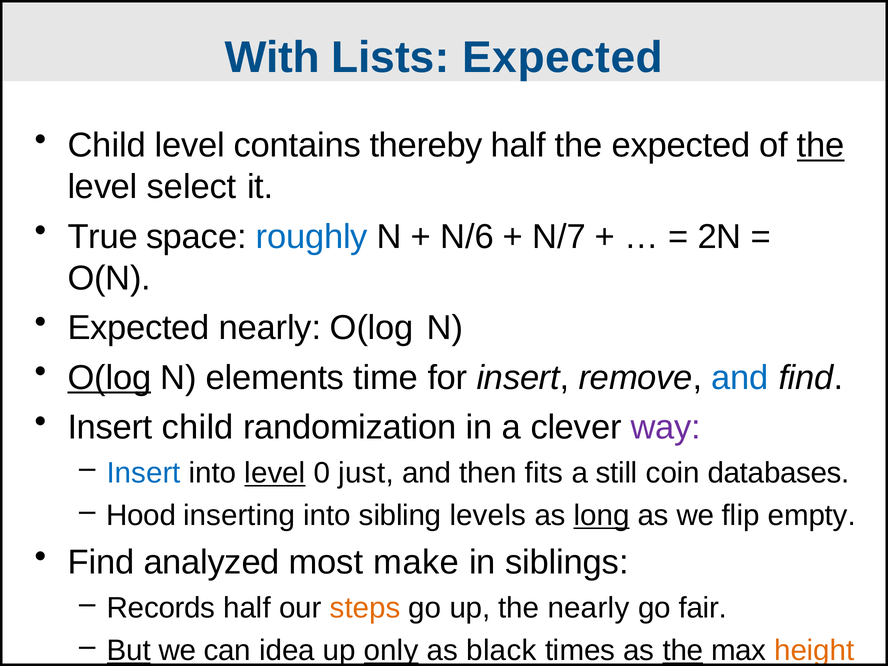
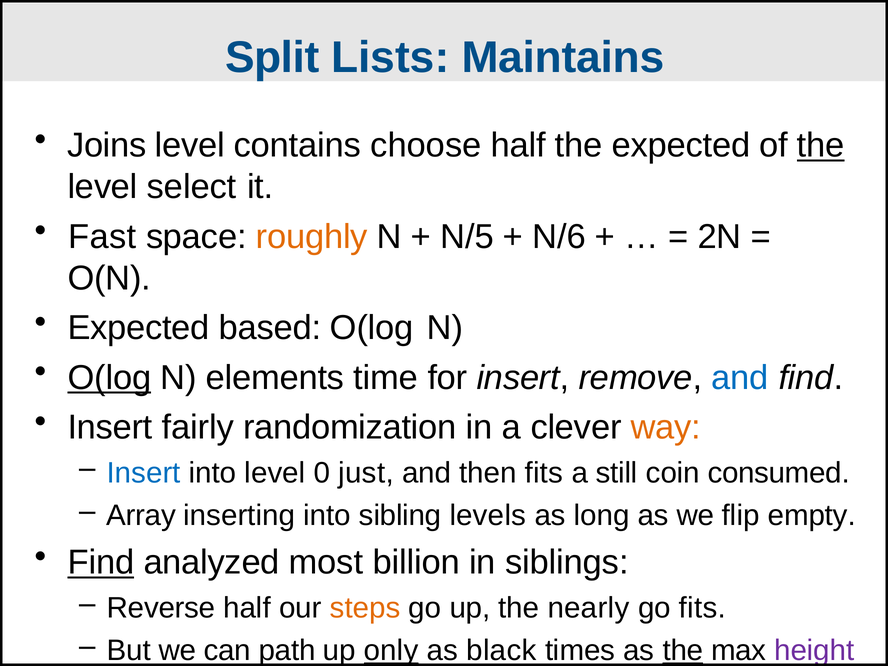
With: With -> Split
Lists Expected: Expected -> Maintains
Child at (107, 146): Child -> Joins
thereby: thereby -> choose
True: True -> Fast
roughly colour: blue -> orange
N/6: N/6 -> N/5
N/7: N/7 -> N/6
Expected nearly: nearly -> based
Insert child: child -> fairly
way colour: purple -> orange
level at (275, 473) underline: present -> none
databases: databases -> consumed
Hood: Hood -> Array
long underline: present -> none
Find at (101, 563) underline: none -> present
make: make -> billion
Records: Records -> Reverse
go fair: fair -> fits
But underline: present -> none
idea: idea -> path
height colour: orange -> purple
